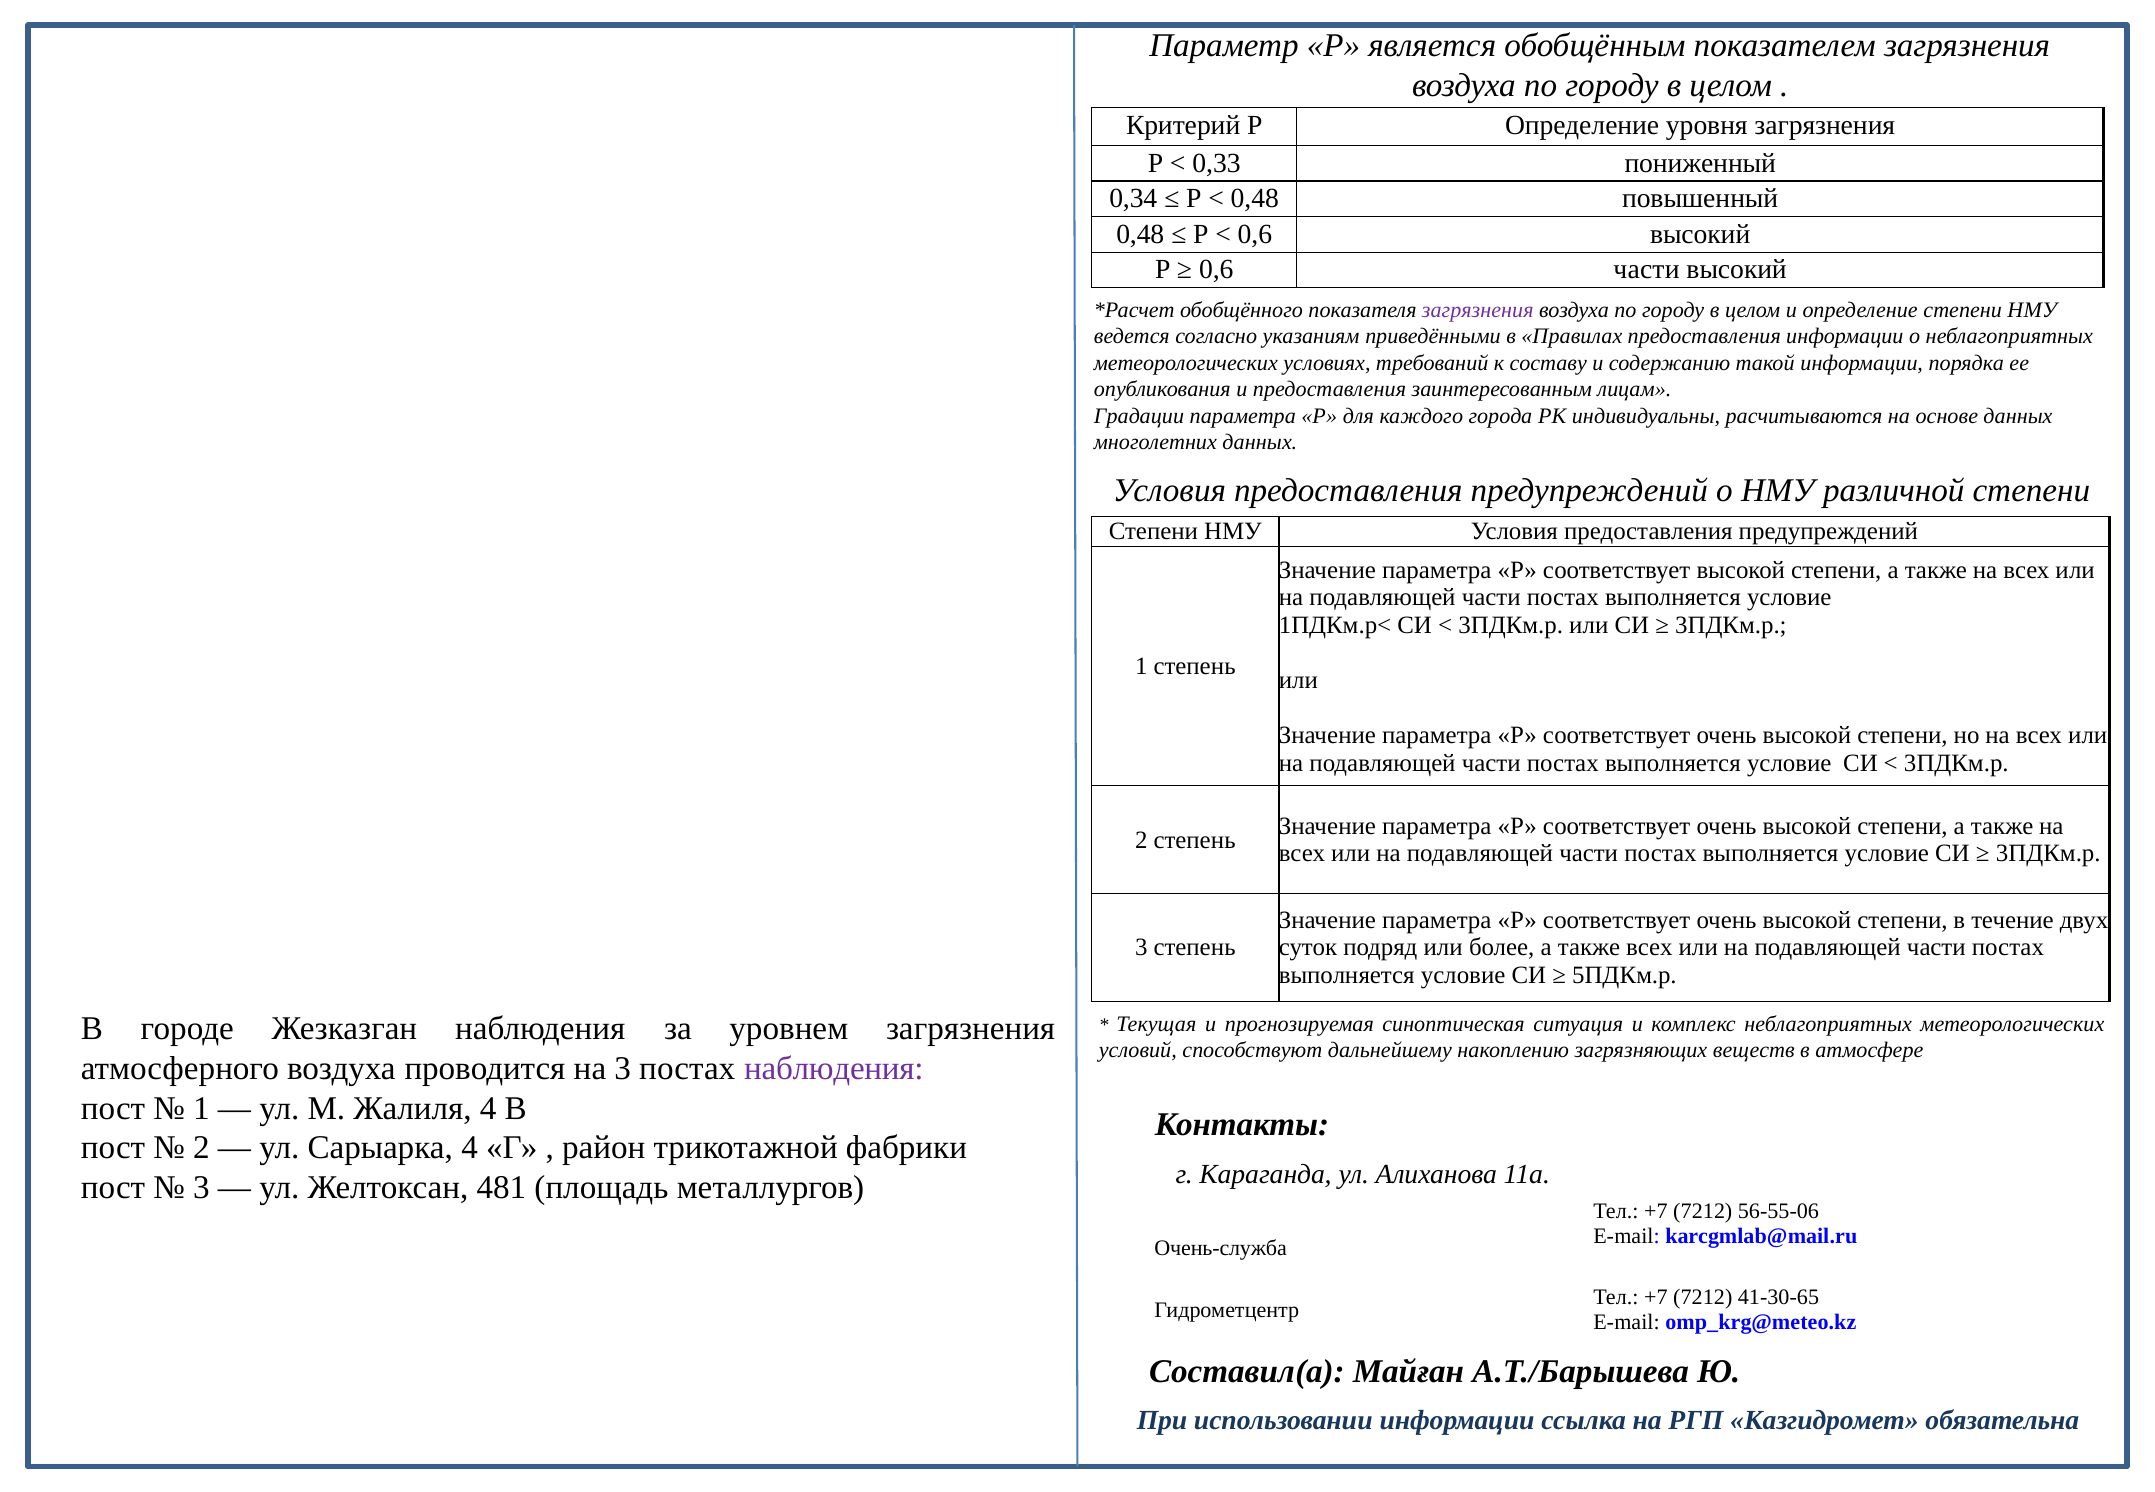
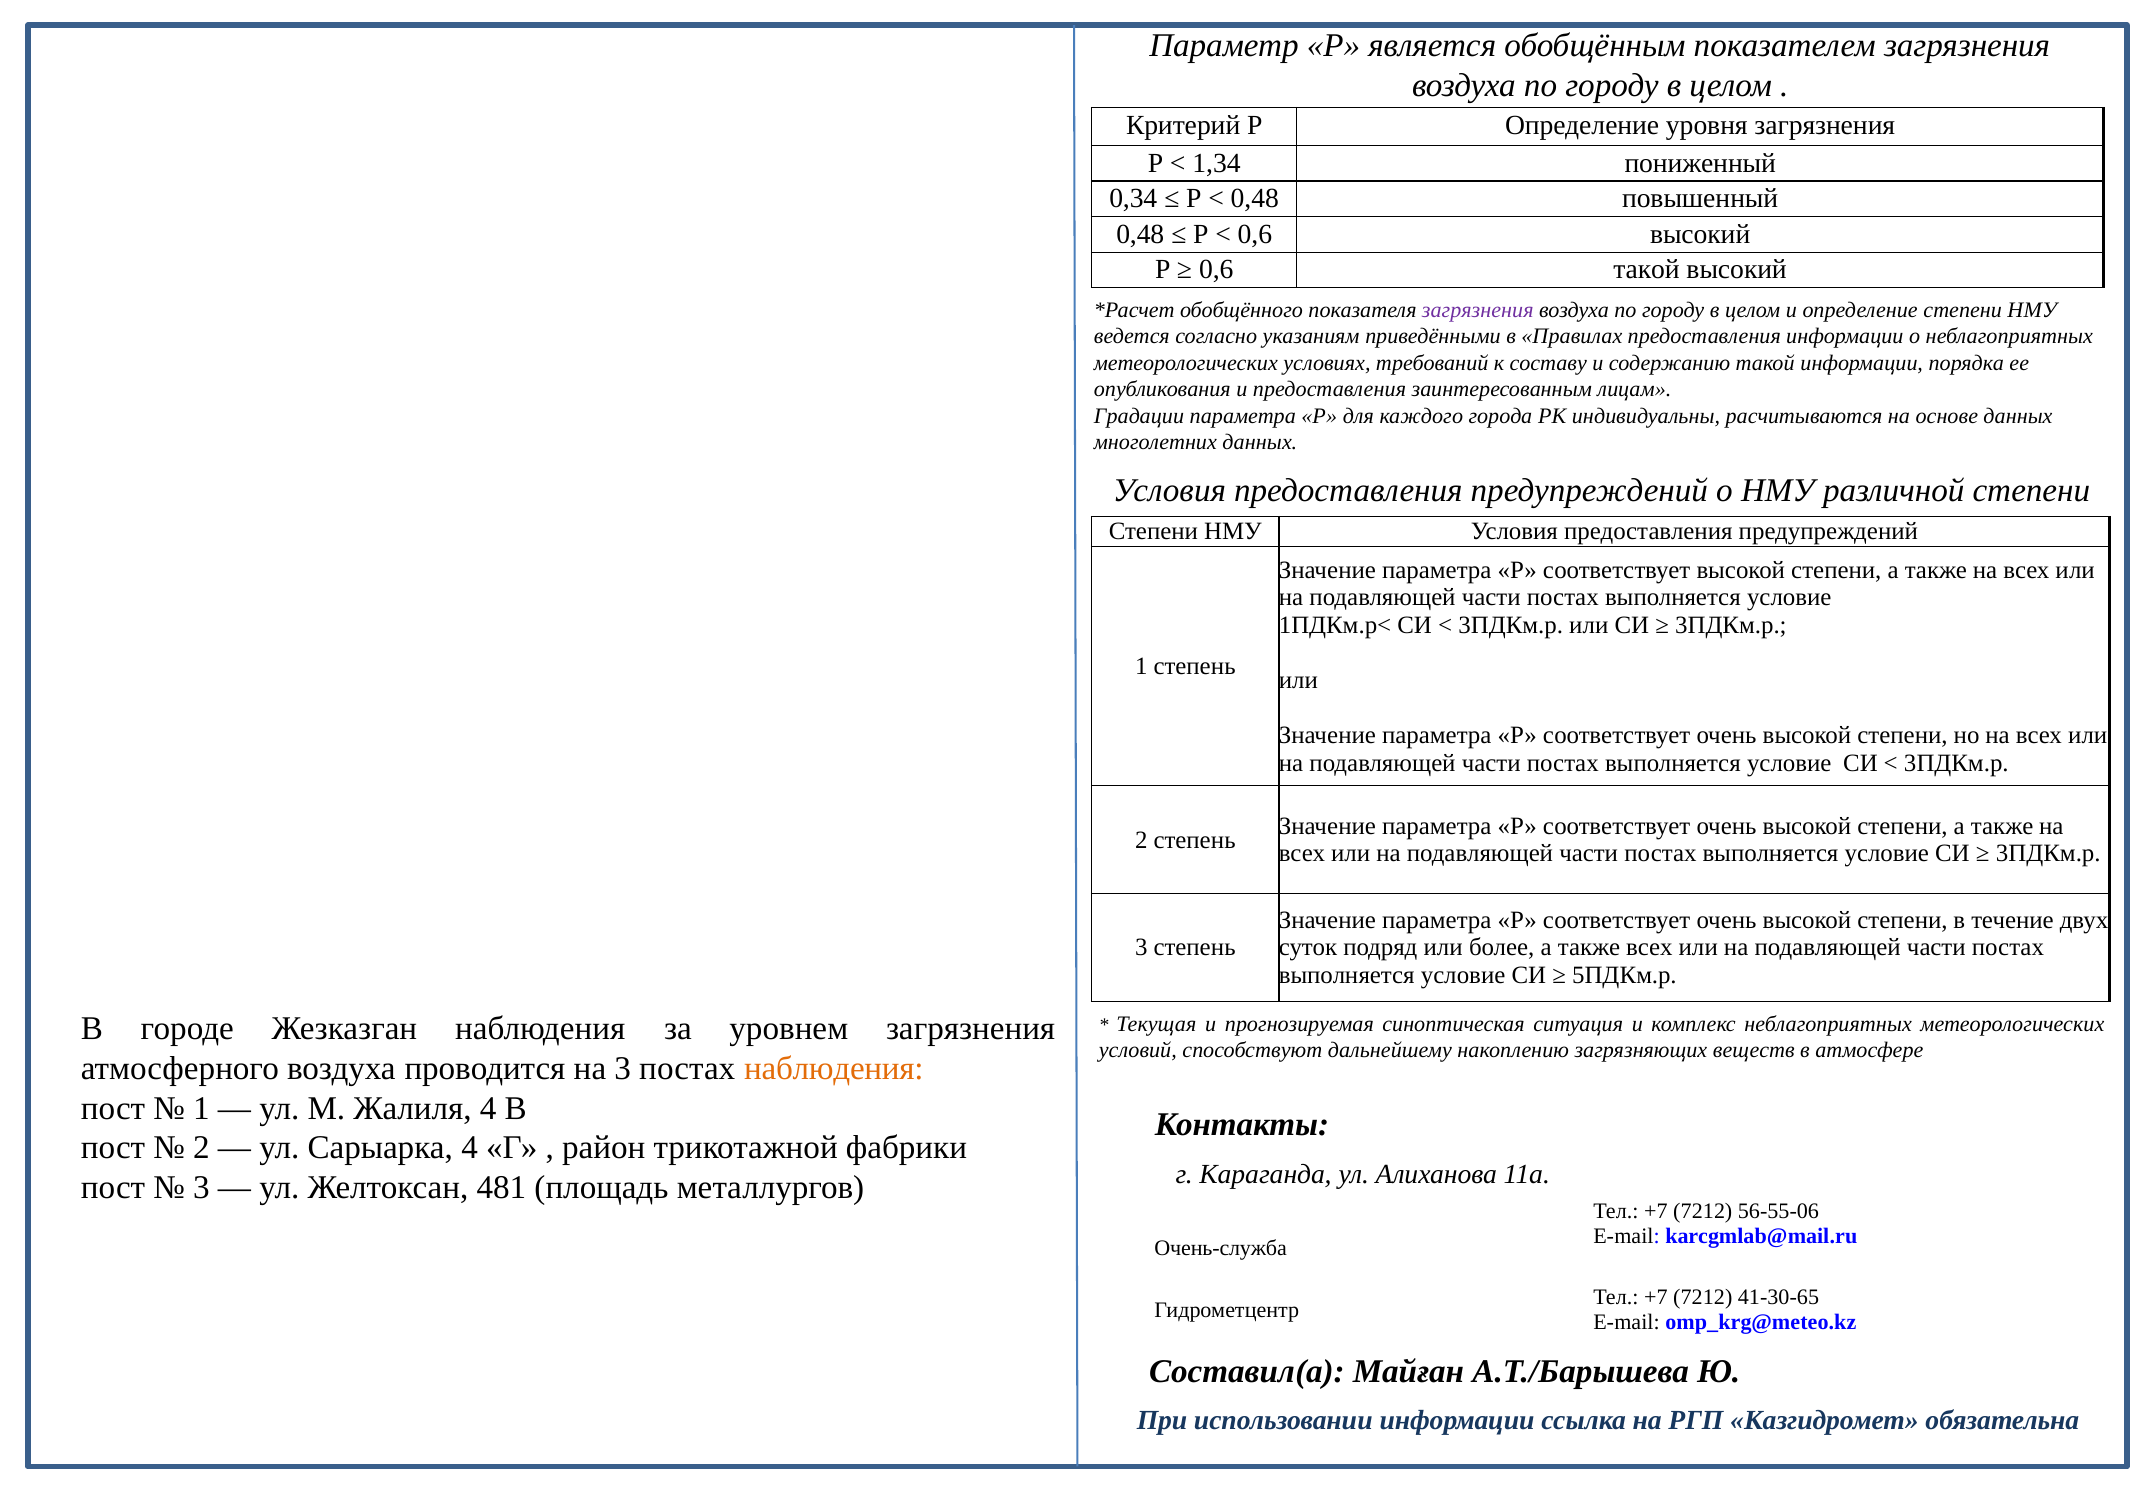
0,33: 0,33 -> 1,34
0,6 части: части -> такой
наблюдения at (834, 1068) colour: purple -> orange
